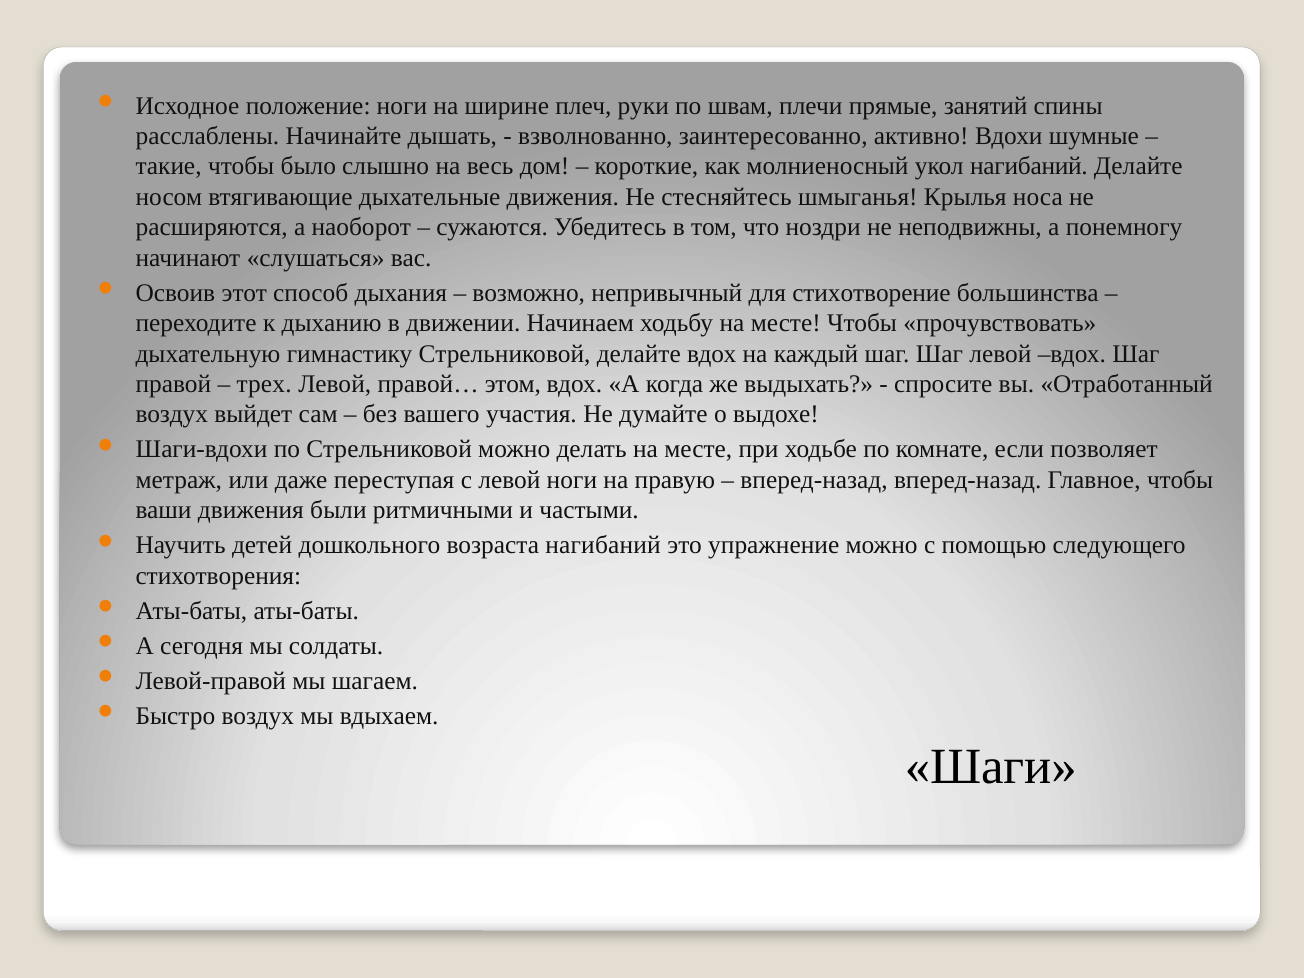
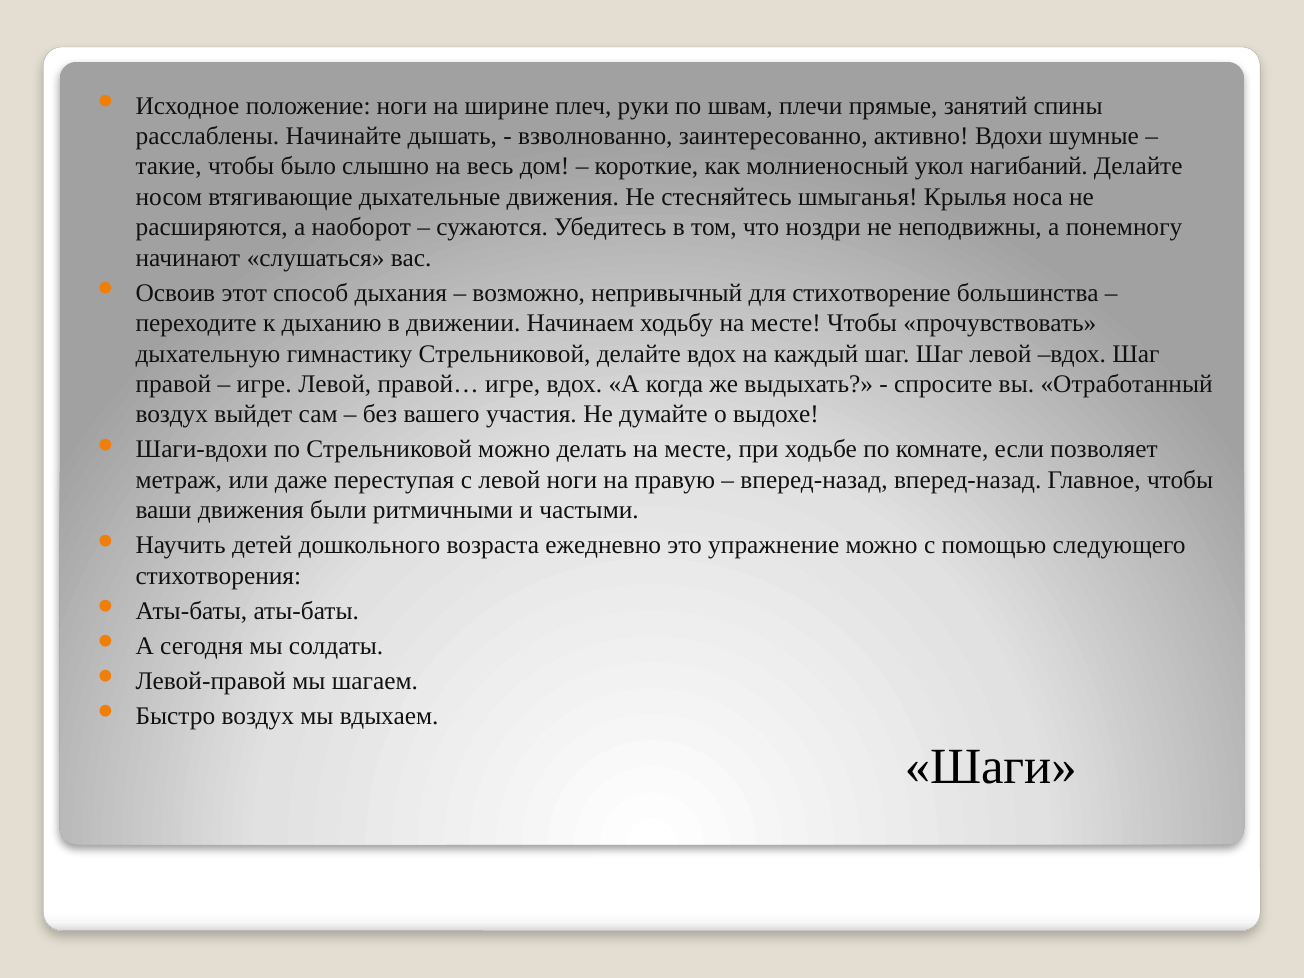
трех at (264, 384): трех -> игре
правой… этом: этом -> игре
возраста нагибаний: нагибаний -> ежедневно
